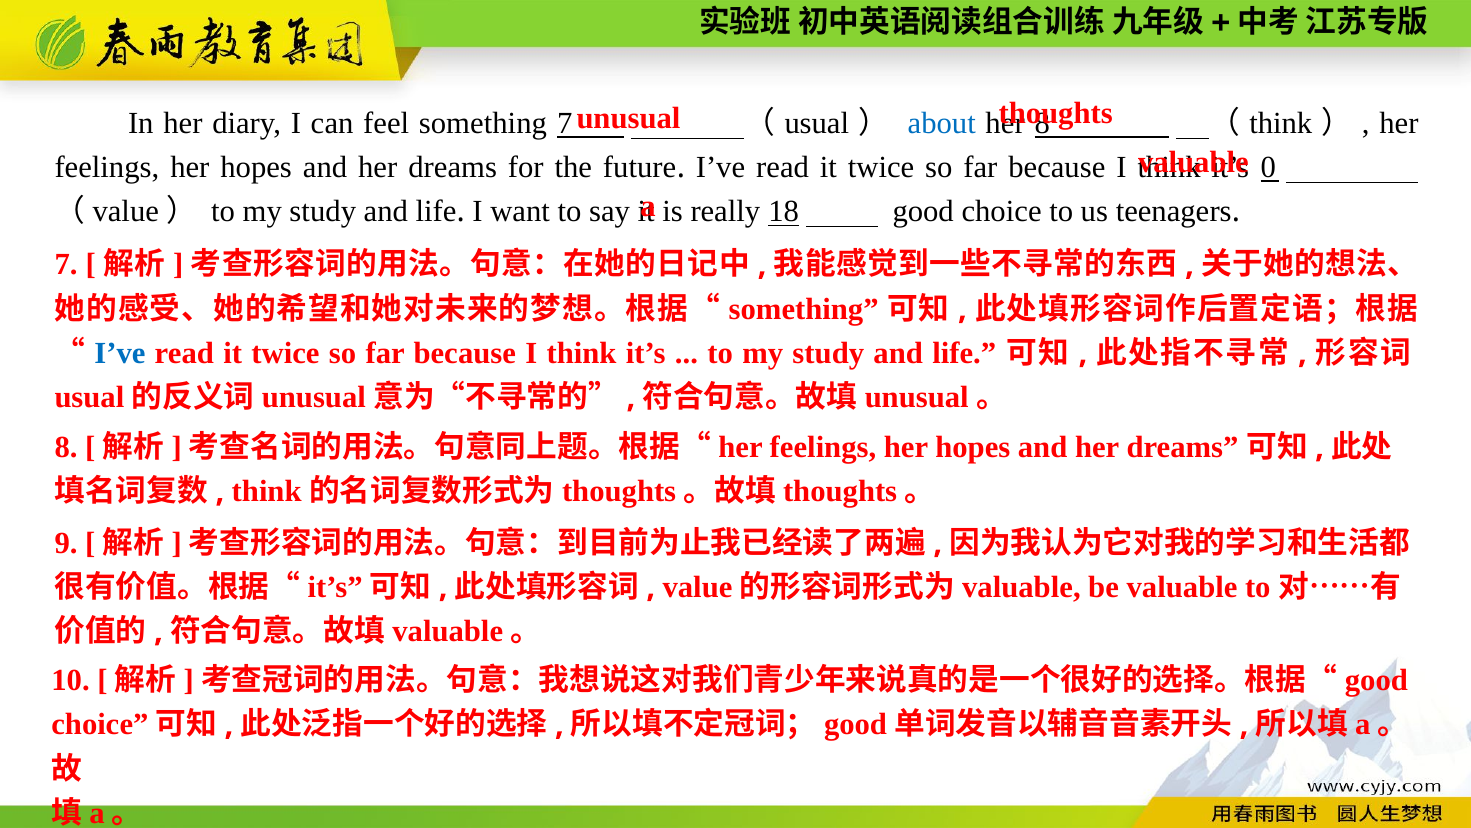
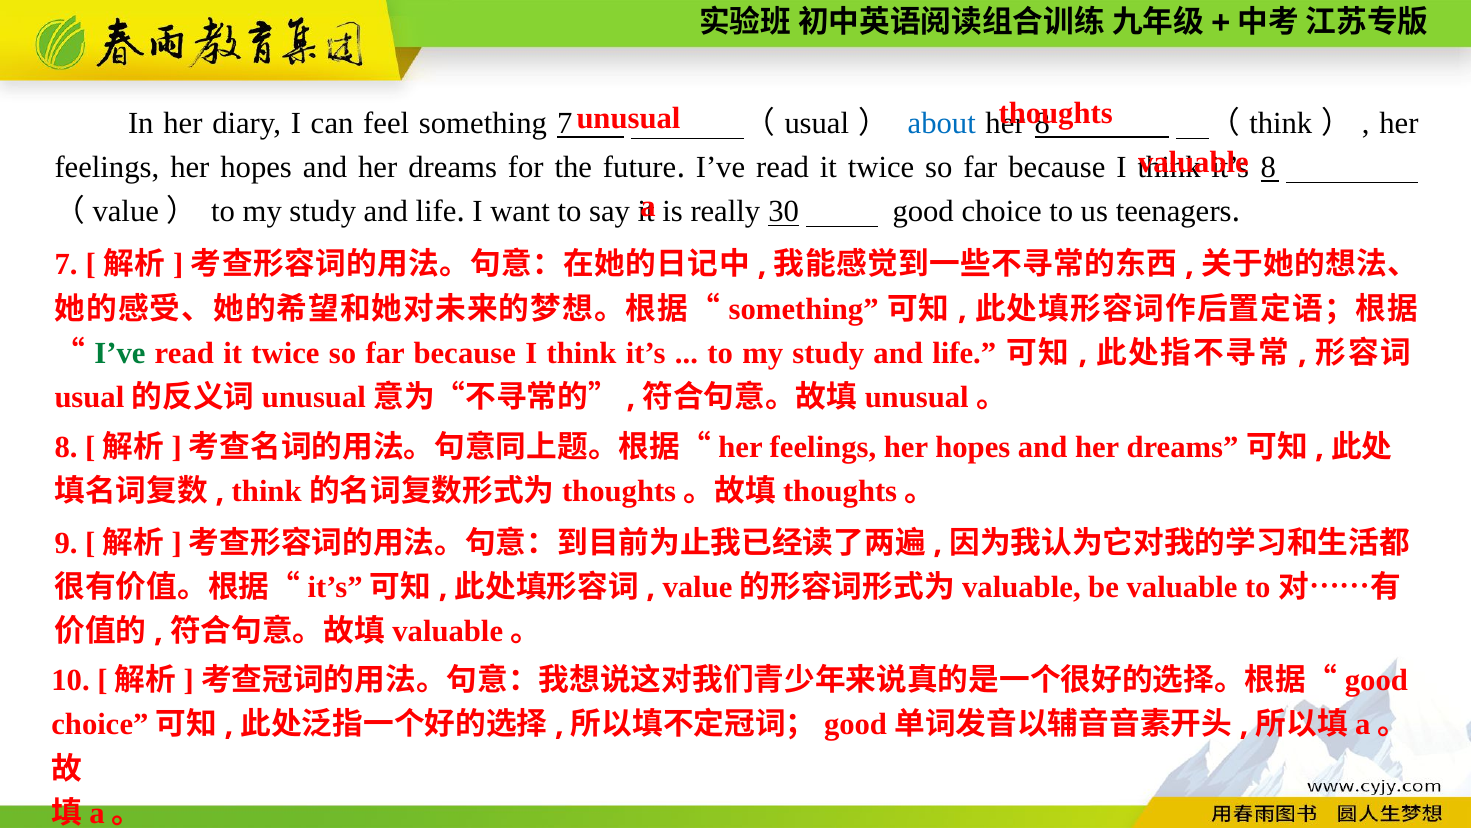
0 at (1268, 168): 0 -> 8
18: 18 -> 30
I’ve at (120, 353) colour: blue -> green
